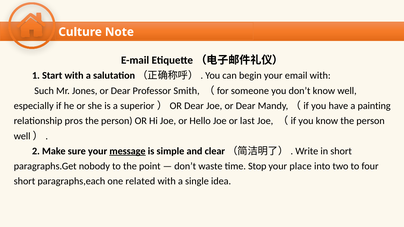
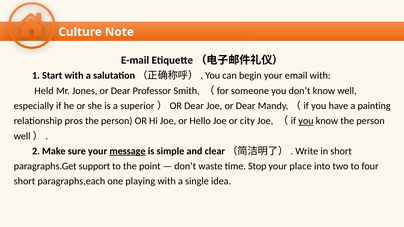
Such: Such -> Held
last: last -> city
you at (306, 121) underline: none -> present
nobody: nobody -> support
related: related -> playing
